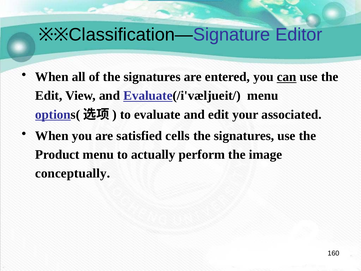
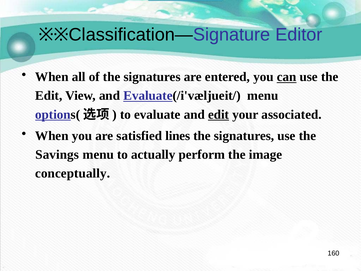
edit at (219, 114) underline: none -> present
cells: cells -> lines
Product: Product -> Savings
